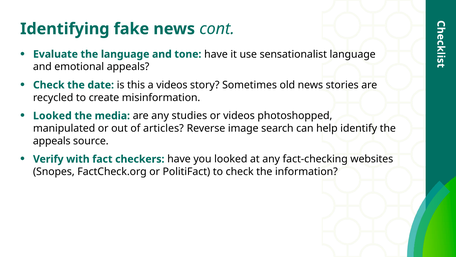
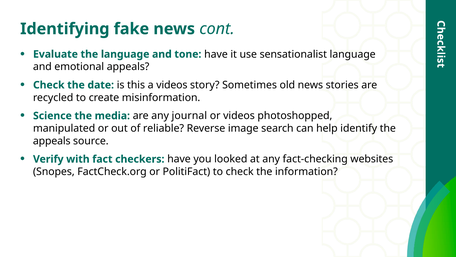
Looked at (52, 116): Looked -> Science
studies: studies -> journal
articles: articles -> reliable
